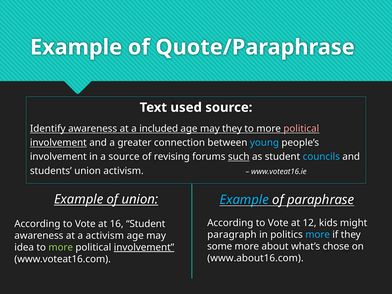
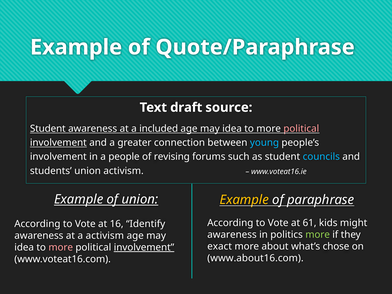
used: used -> draft
Identify at (48, 129): Identify -> Student
they at (232, 129): they -> idea
a source: source -> people
such underline: present -> none
Example at (244, 200) colour: light blue -> yellow
12: 12 -> 61
16 Student: Student -> Identify
paragraph at (232, 235): paragraph -> awareness
more at (318, 235) colour: light blue -> light green
some: some -> exact
more at (61, 247) colour: light green -> pink
